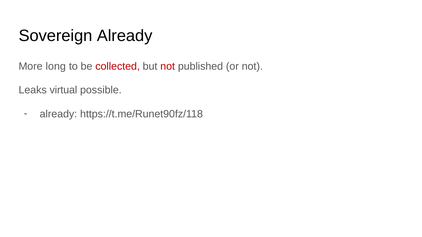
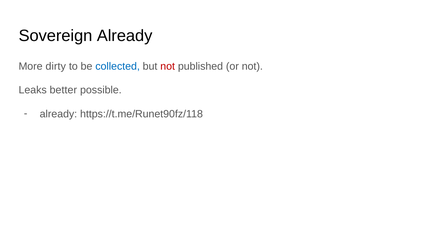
long: long -> dirty
collected colour: red -> blue
virtual: virtual -> better
